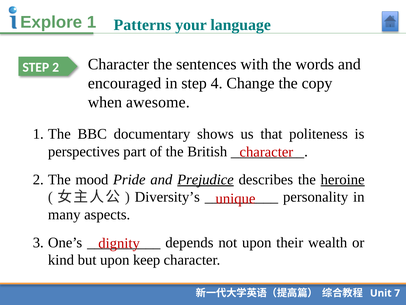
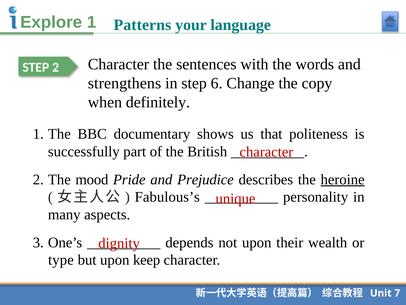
encouraged: encouraged -> strengthens
4: 4 -> 6
awesome: awesome -> definitely
perspectives: perspectives -> successfully
Prejudice underline: present -> none
Diversity’s: Diversity’s -> Fabulous’s
kind: kind -> type
